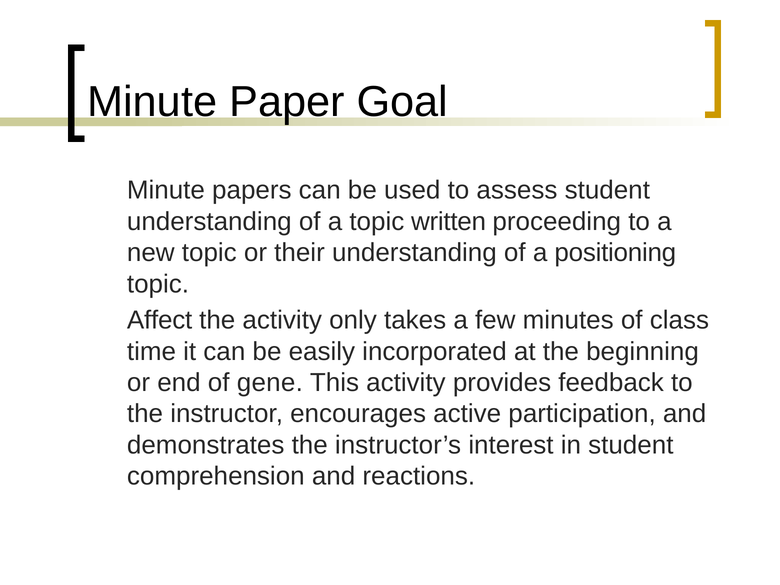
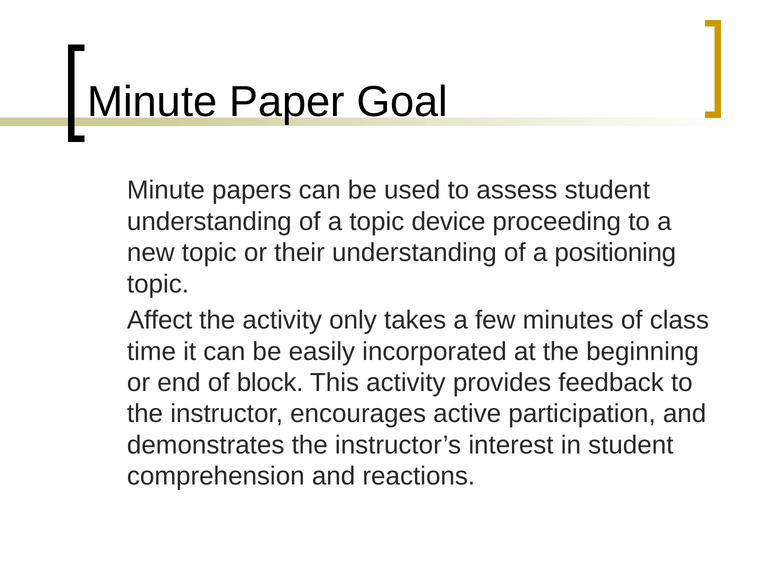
written: written -> device
gene: gene -> block
